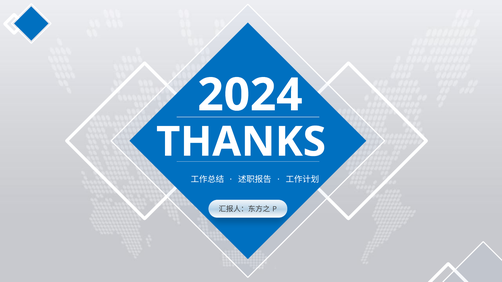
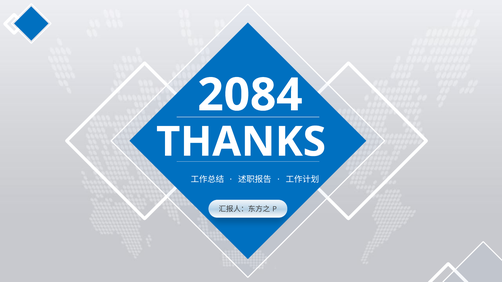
2024: 2024 -> 2084
